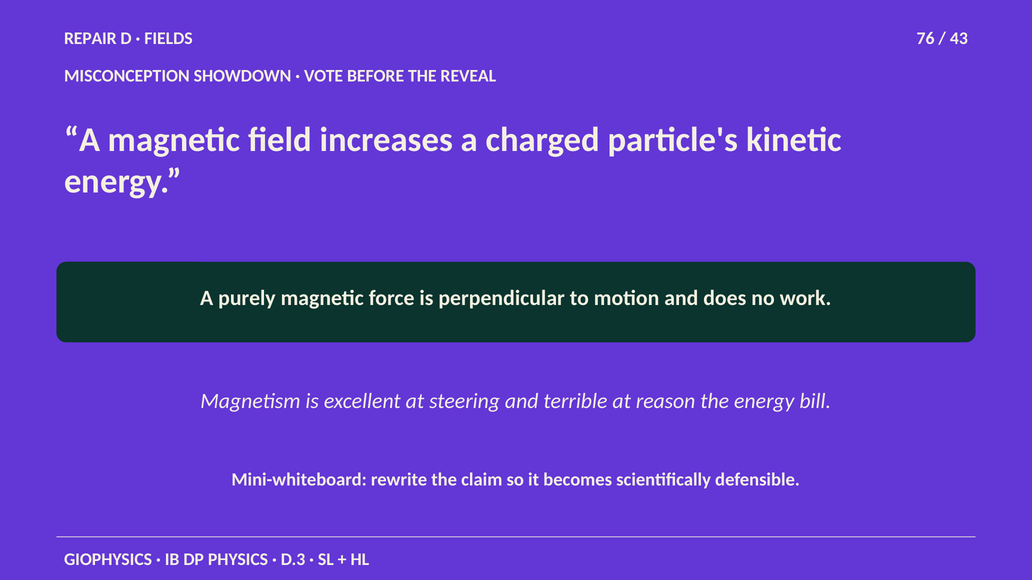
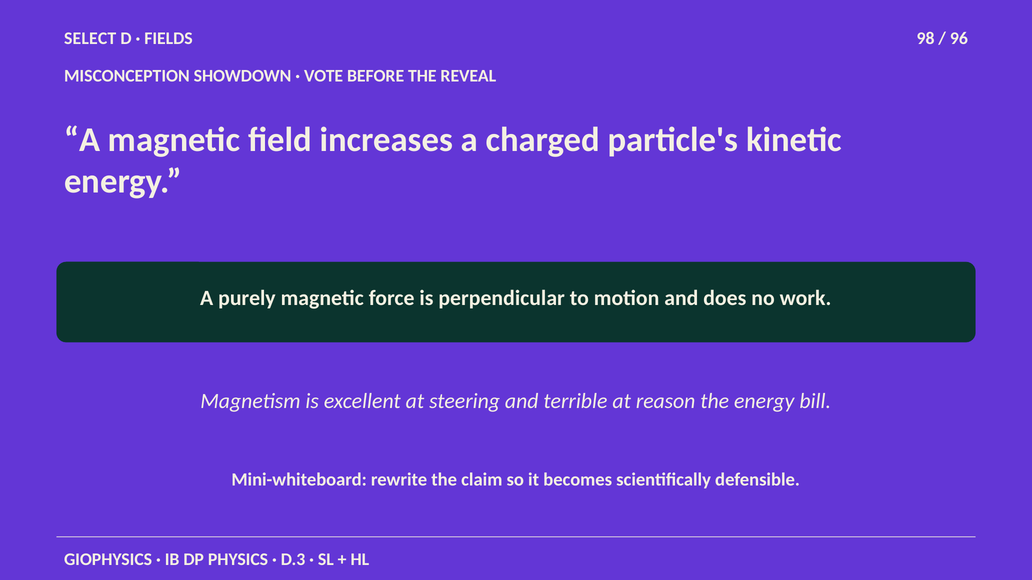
REPAIR: REPAIR -> SELECT
76: 76 -> 98
43: 43 -> 96
